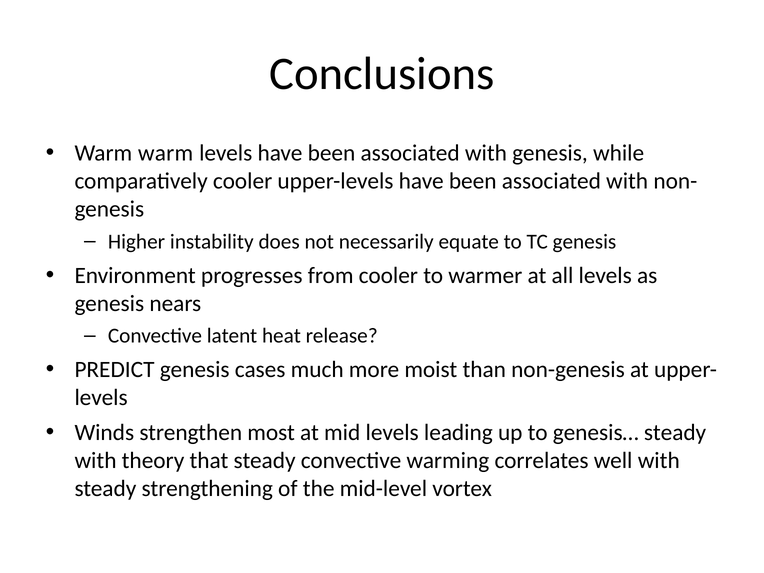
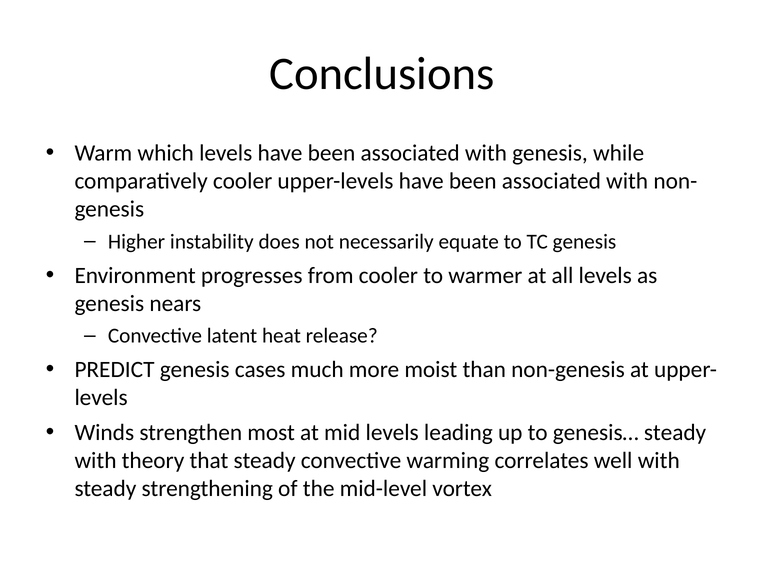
Warm warm: warm -> which
